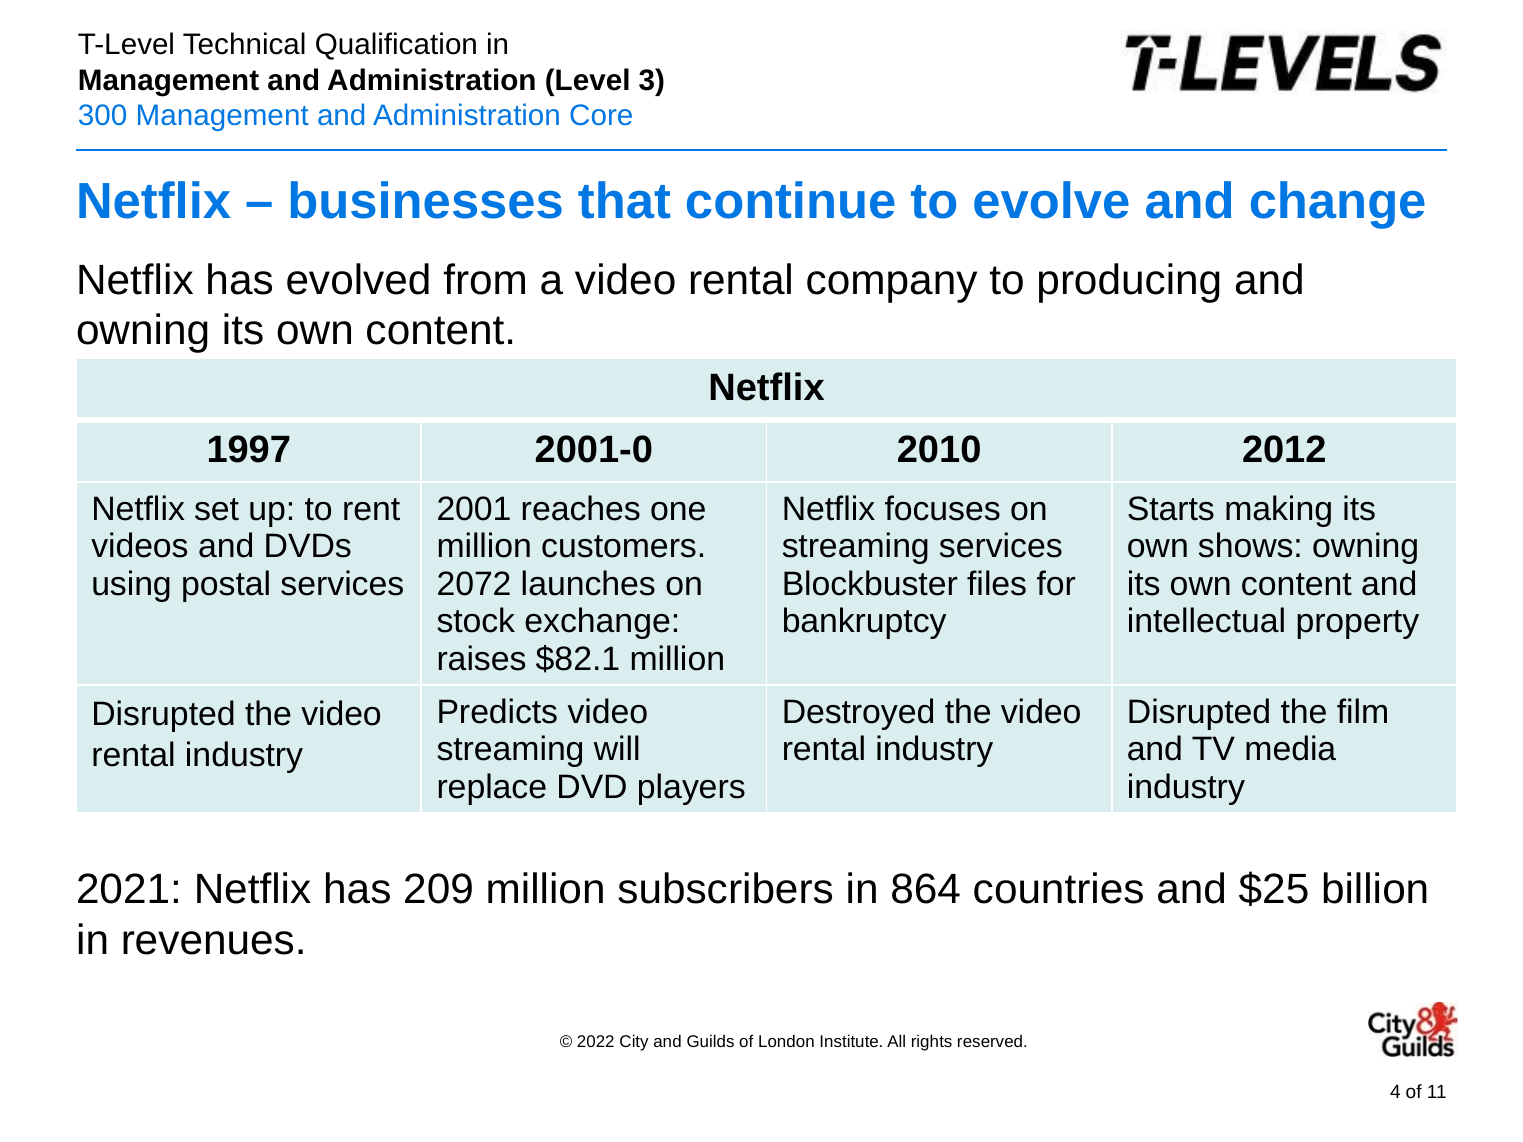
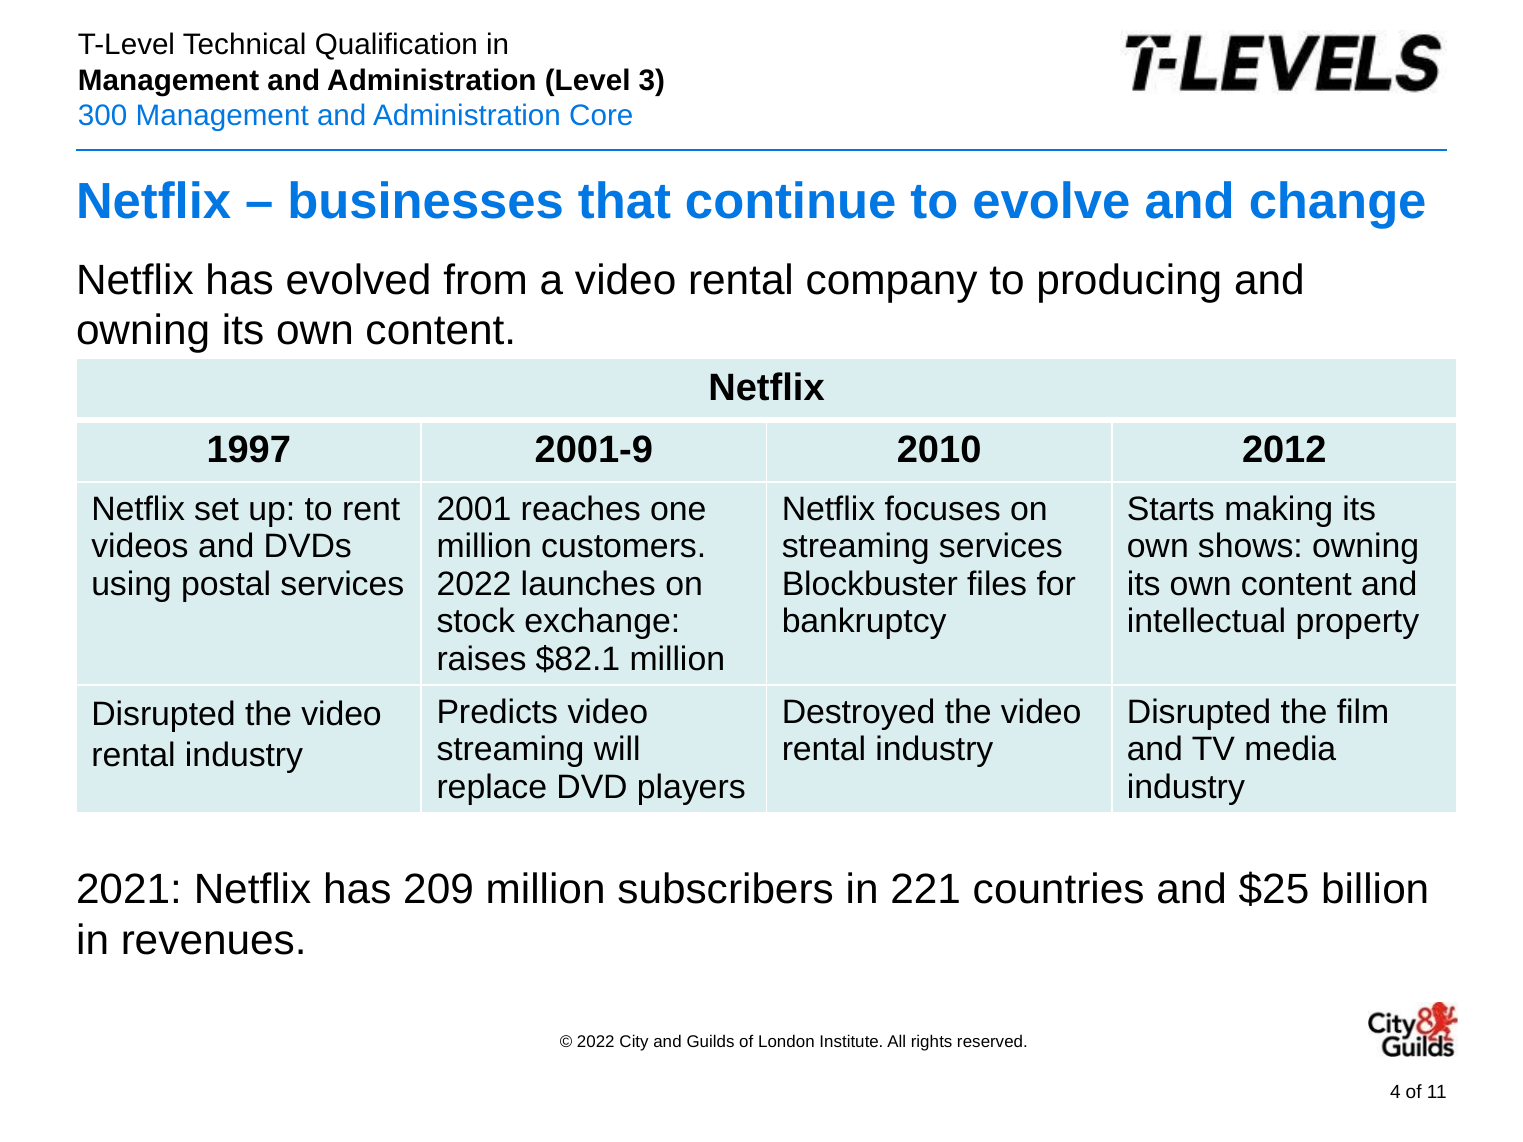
2001-0: 2001-0 -> 2001-9
2072 at (474, 584): 2072 -> 2022
864: 864 -> 221
